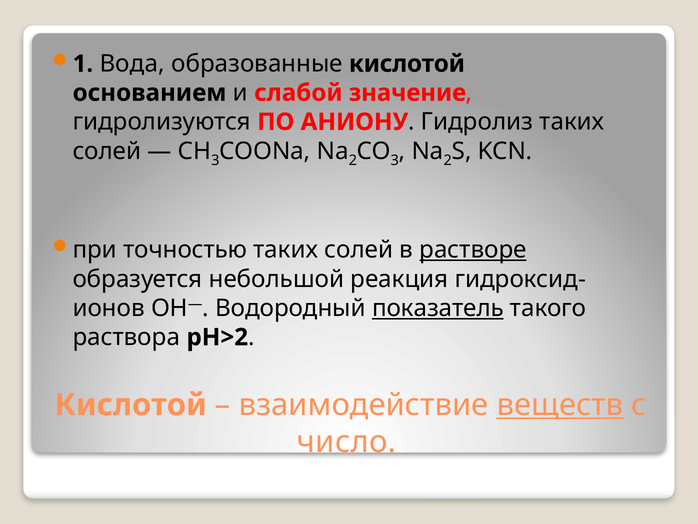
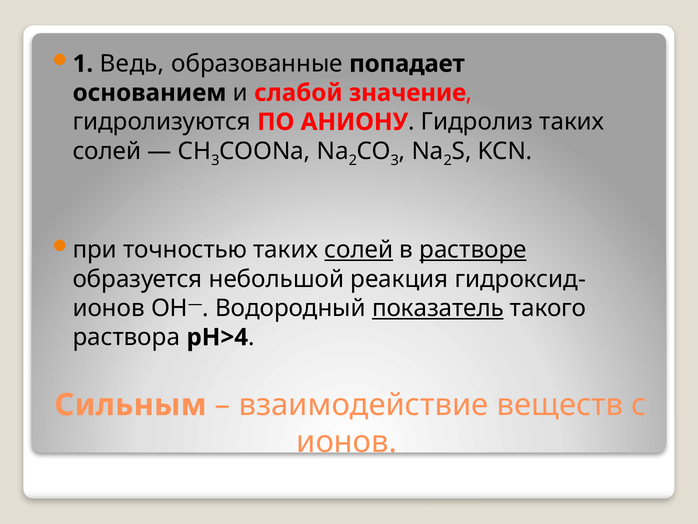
Вода: Вода -> Ведь
образованные кислотой: кислотой -> попадает
солей at (359, 250) underline: none -> present
рН>2: рН>2 -> рН>4
Кислотой at (131, 405): Кислотой -> Сильным
веществ underline: present -> none
число at (347, 442): число -> ионов
